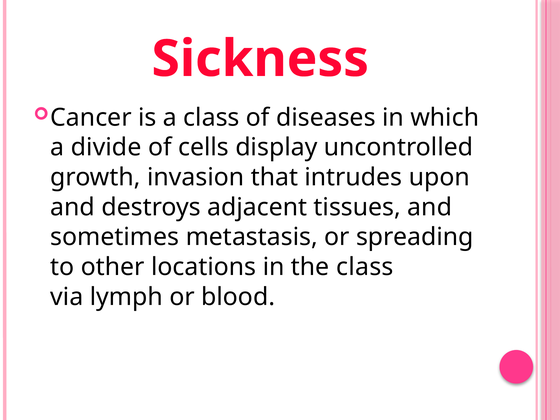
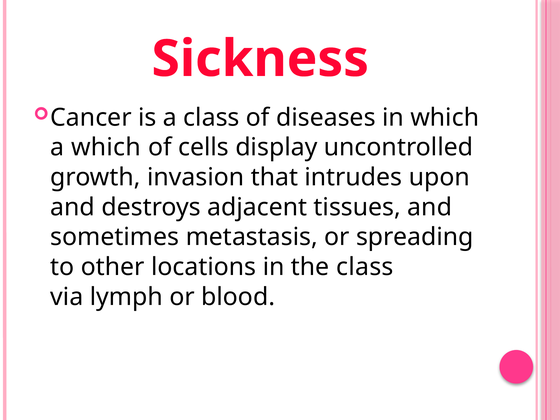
a divide: divide -> which
